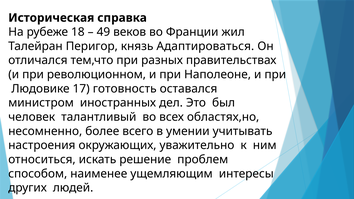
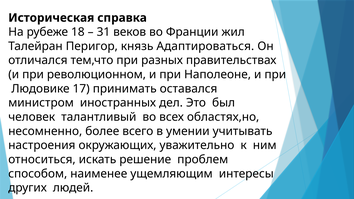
49: 49 -> 31
готовность: готовность -> принимать
